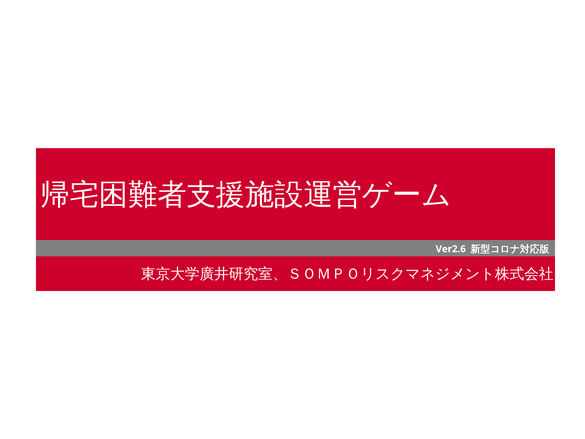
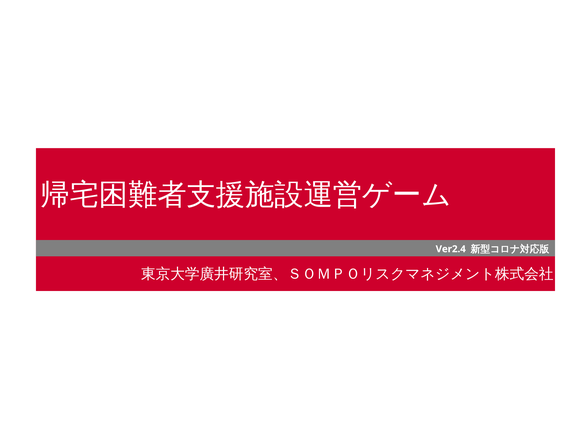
Ver2.6: Ver2.6 -> Ver2.4
